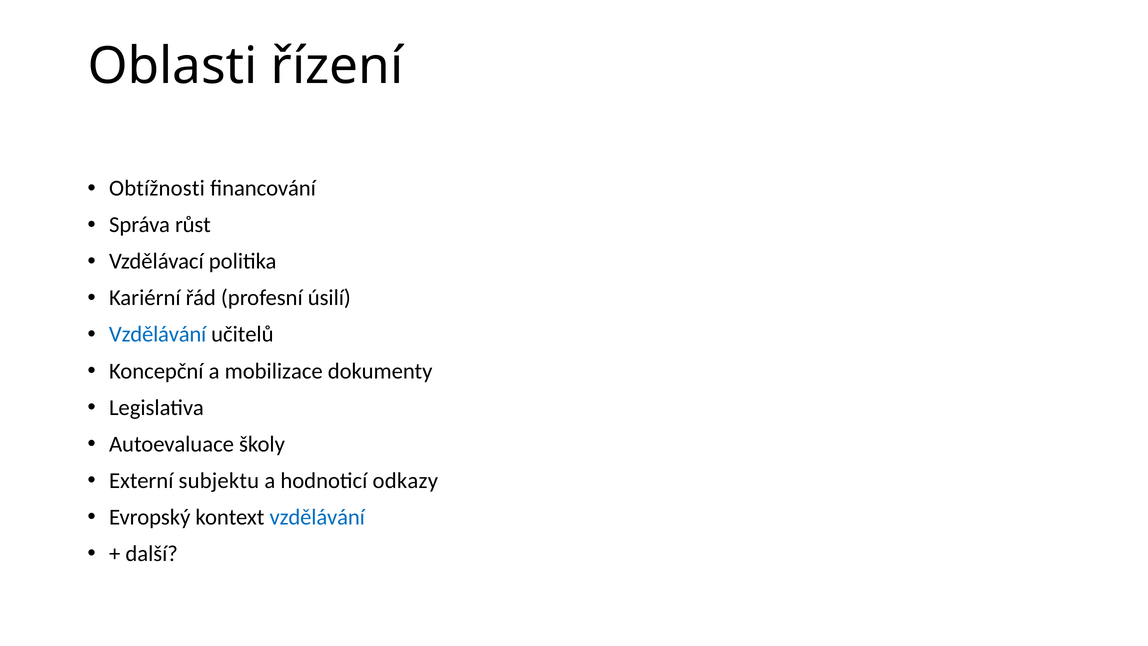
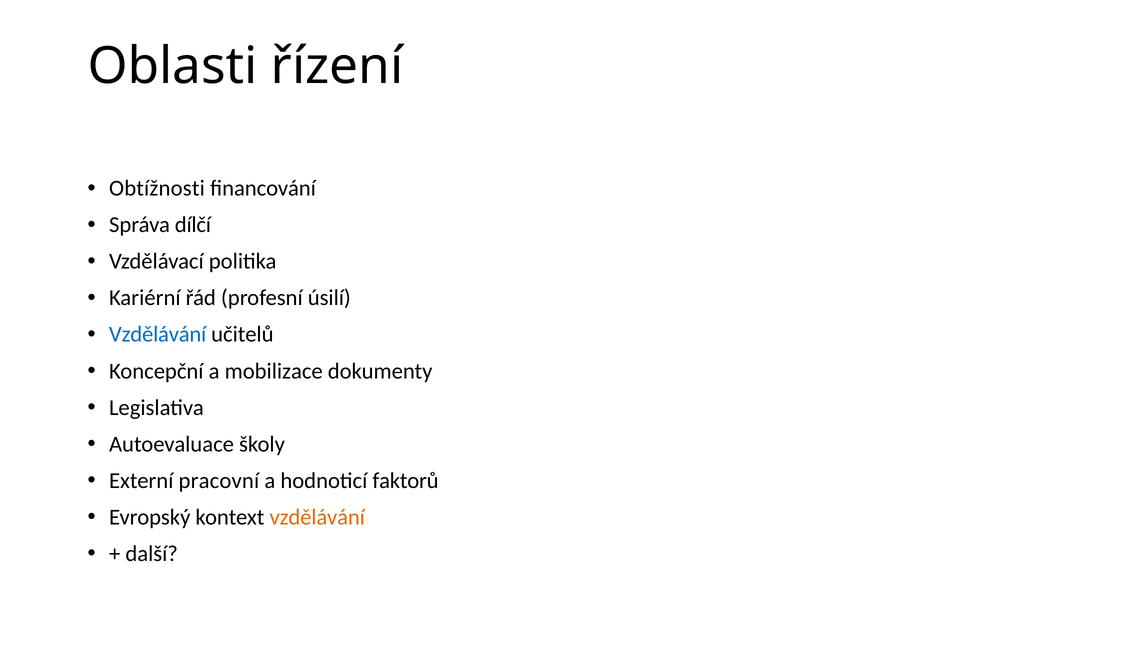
růst: růst -> dílčí
subjektu: subjektu -> pracovní
odkazy: odkazy -> faktorů
vzdělávání at (317, 517) colour: blue -> orange
